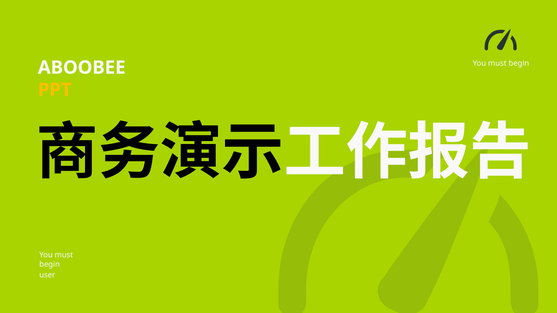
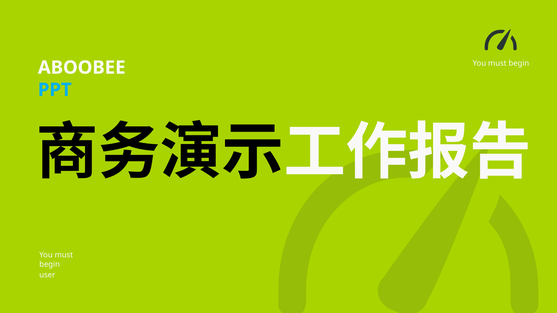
PPT colour: yellow -> light blue
